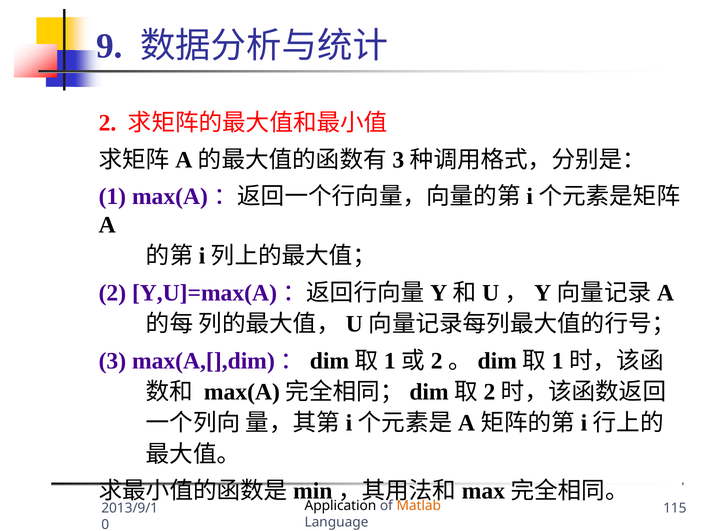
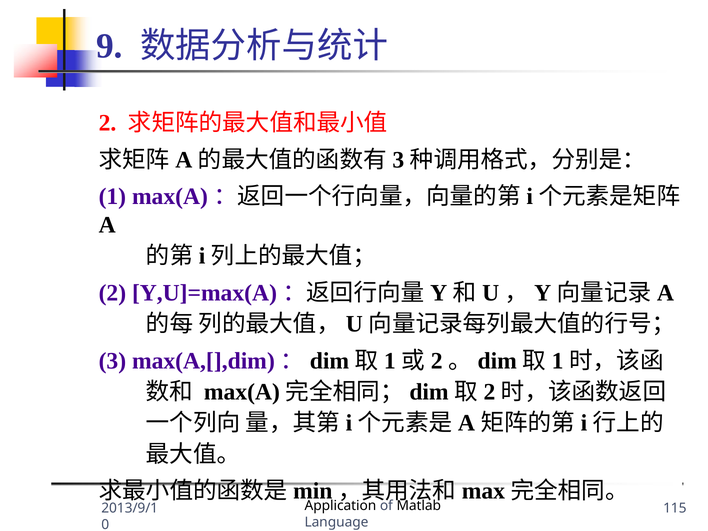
Matlab colour: orange -> black
